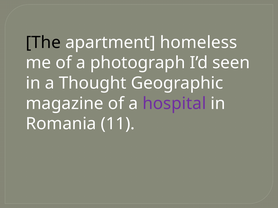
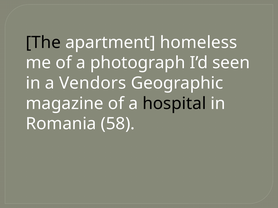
Thought: Thought -> Vendors
hospital colour: purple -> black
11: 11 -> 58
